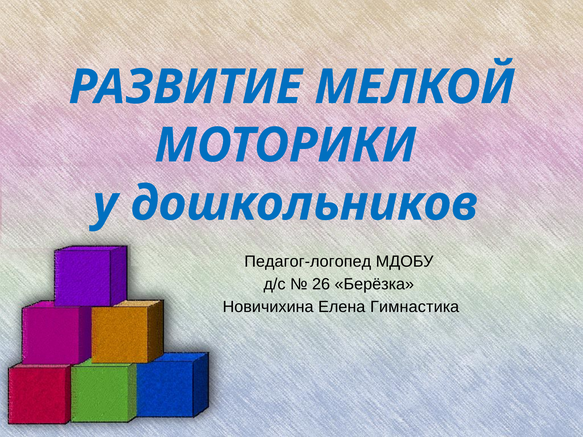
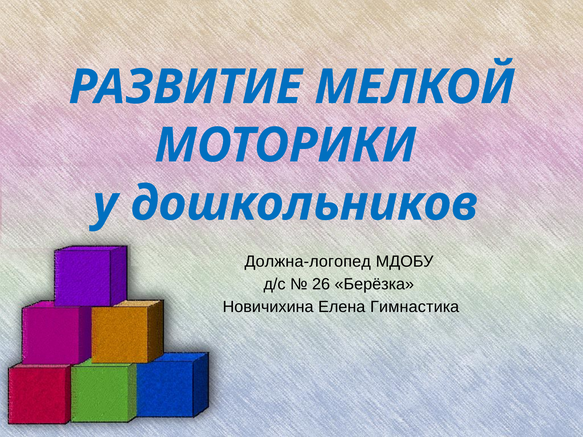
Педагог-логопед: Педагог-логопед -> Должна-логопед
